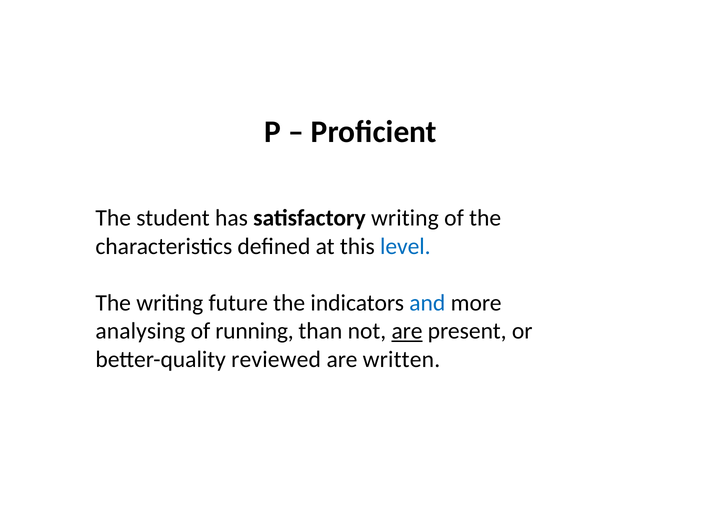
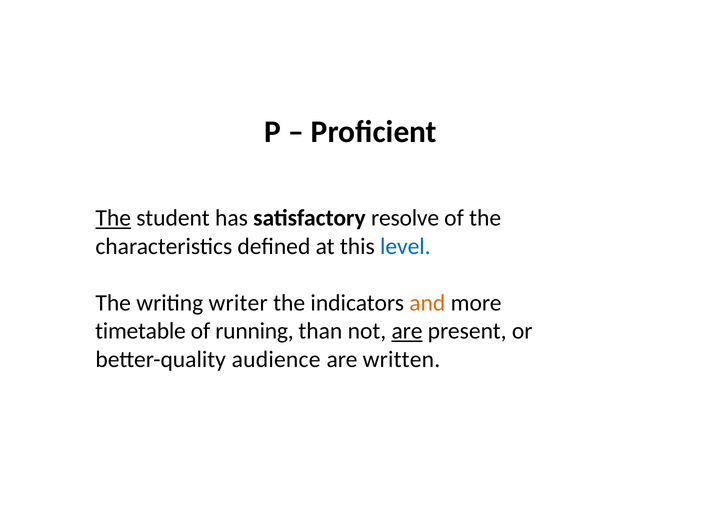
The at (113, 218) underline: none -> present
satisfactory writing: writing -> resolve
future: future -> writer
and colour: blue -> orange
analysing: analysing -> timetable
reviewed: reviewed -> audience
